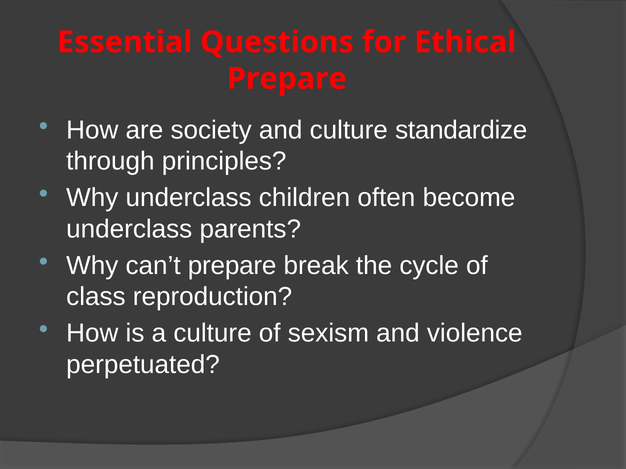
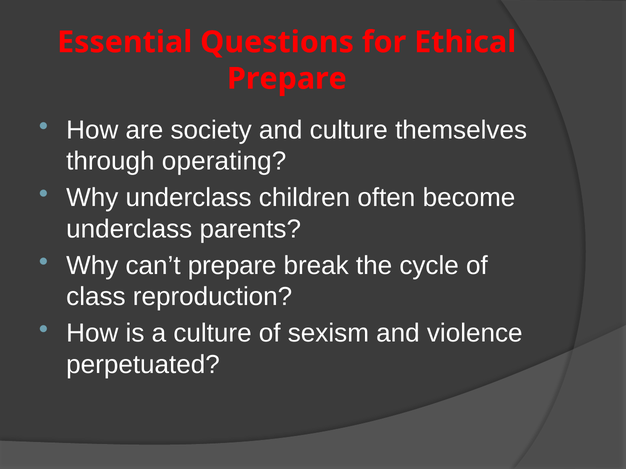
standardize: standardize -> themselves
principles: principles -> operating
